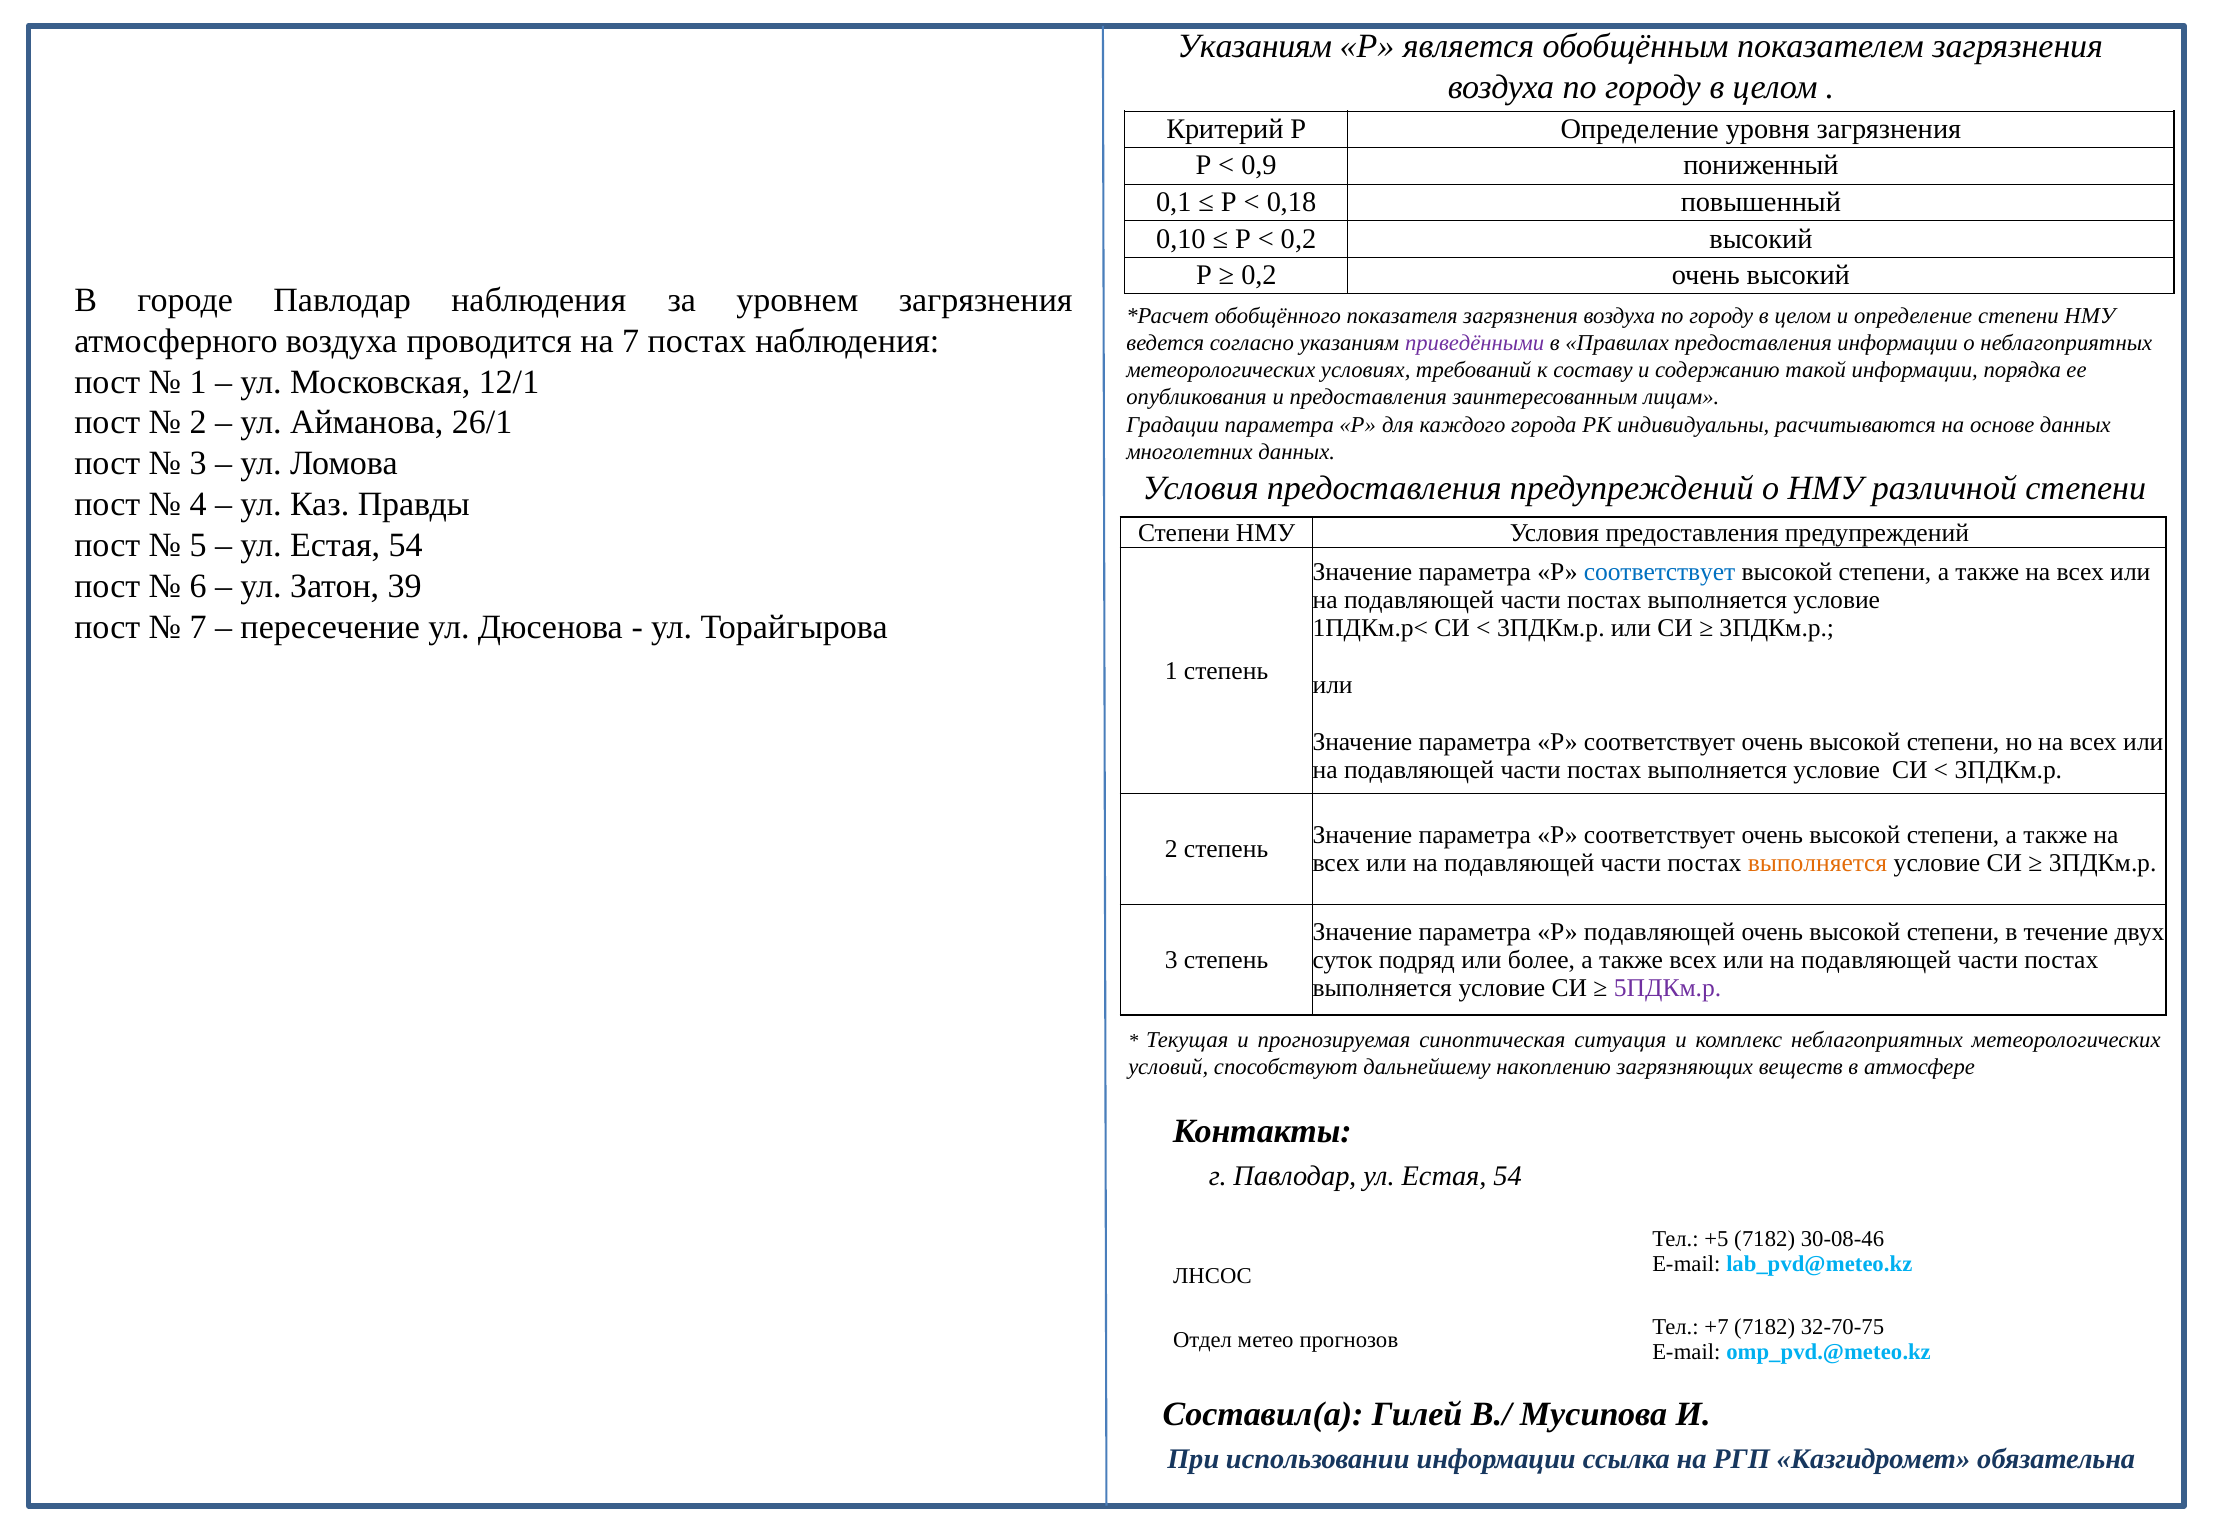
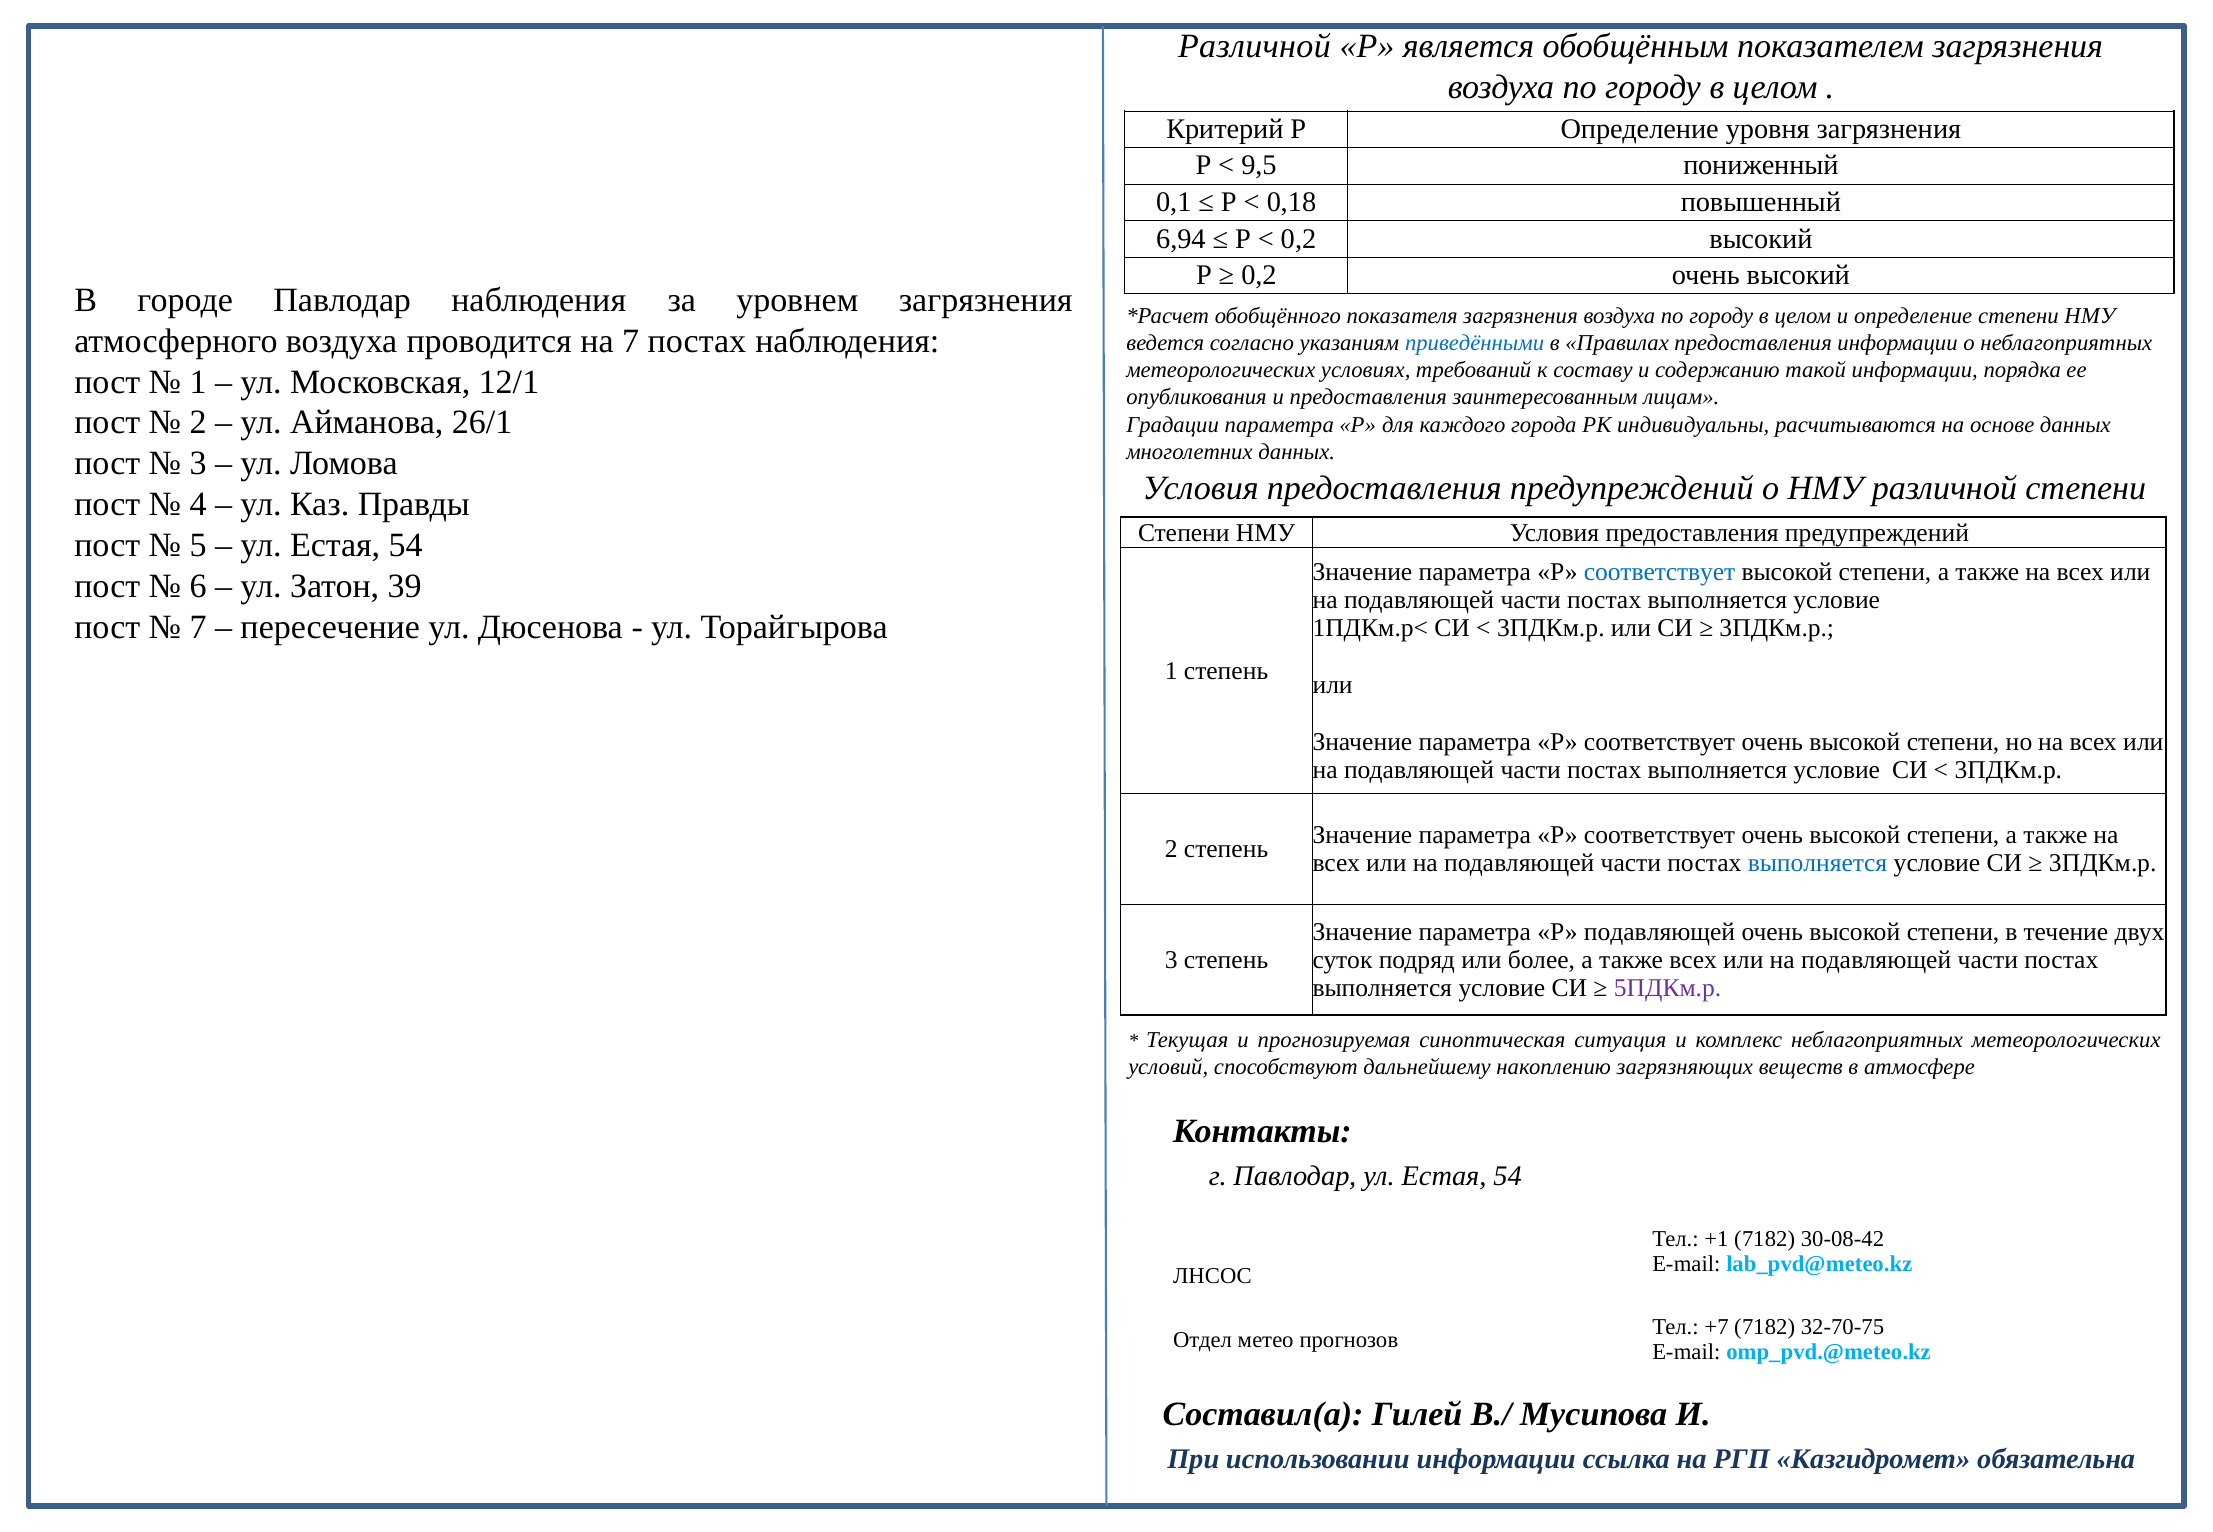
Указаниям at (1255, 47): Указаниям -> Различной
0,9: 0,9 -> 9,5
0,10: 0,10 -> 6,94
приведёнными colour: purple -> blue
выполняется at (1817, 863) colour: orange -> blue
+5: +5 -> +1
30-08-46: 30-08-46 -> 30-08-42
